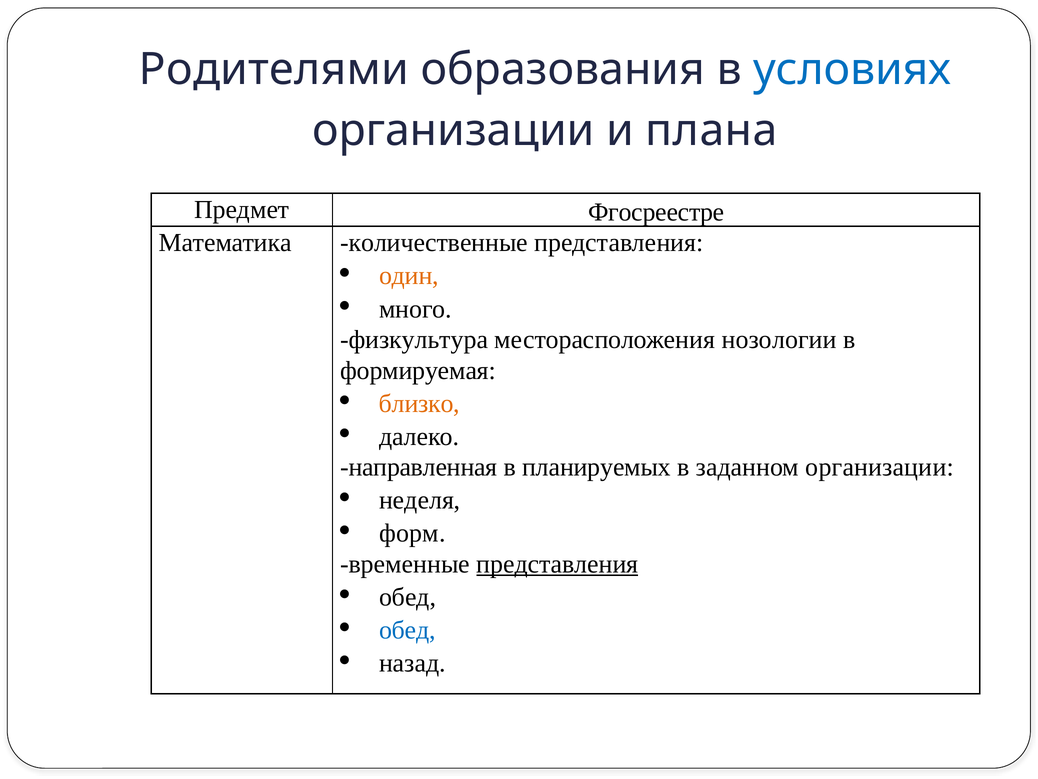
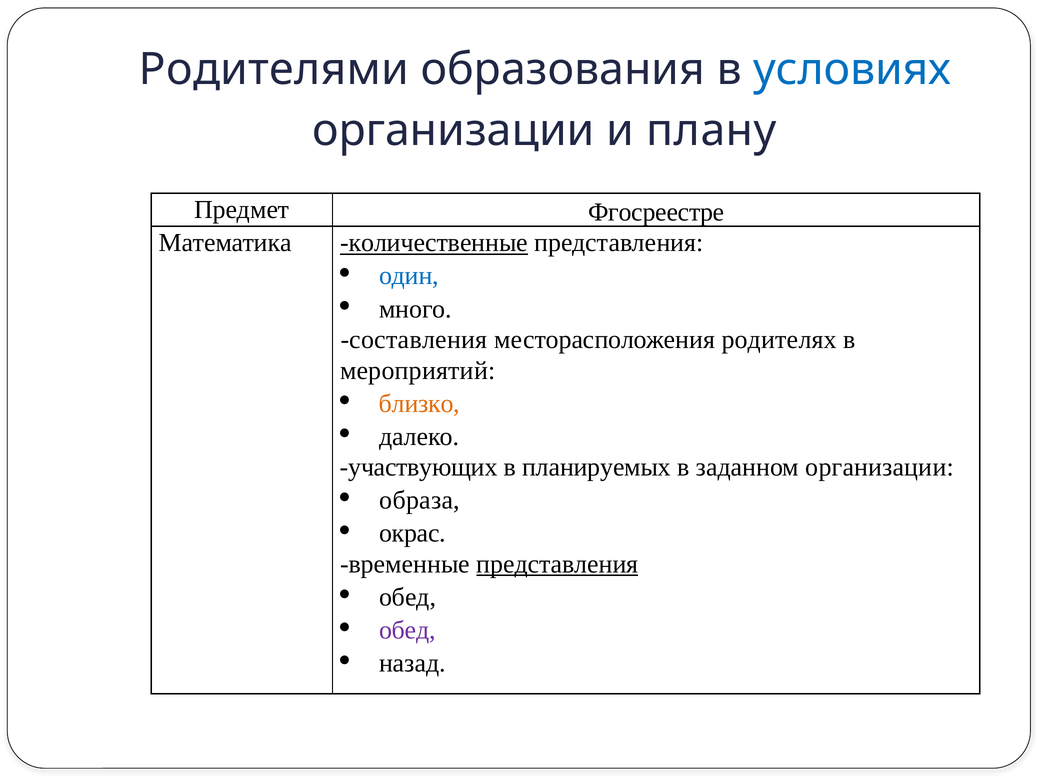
плана: плана -> плану
количественные underline: none -> present
один colour: orange -> blue
физкультура: физкультура -> составления
нозологии: нозологии -> родителях
формируемая: формируемая -> мероприятий
направленная: направленная -> участвующих
неделя: неделя -> образа
форм: форм -> окрас
обед at (407, 630) colour: blue -> purple
